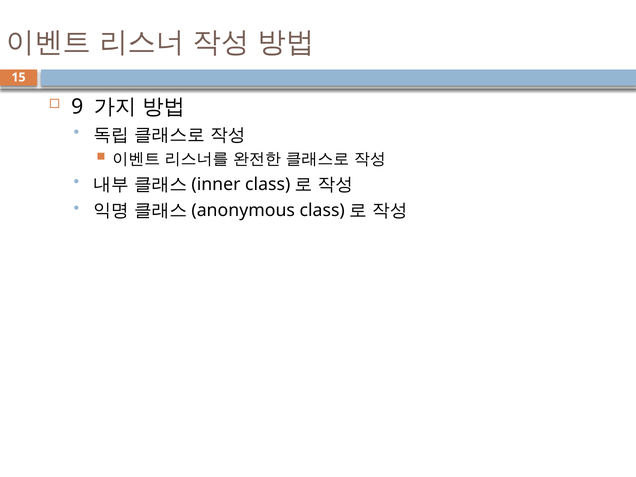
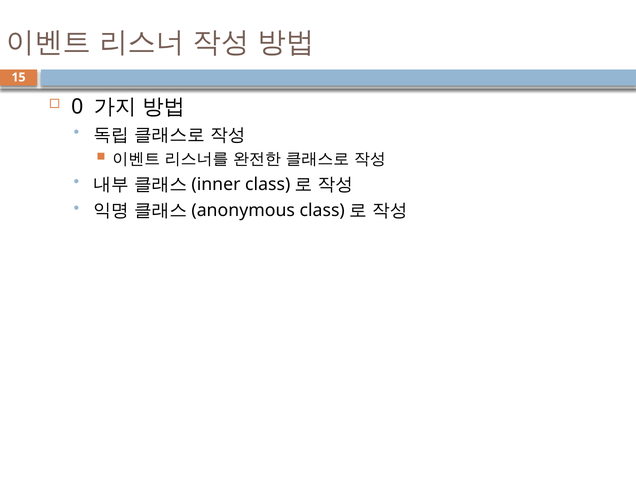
9: 9 -> 0
